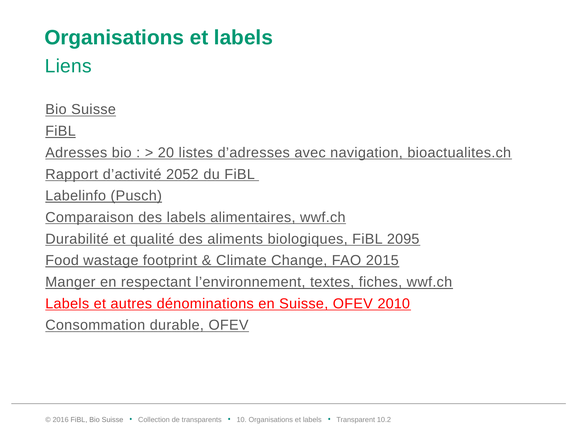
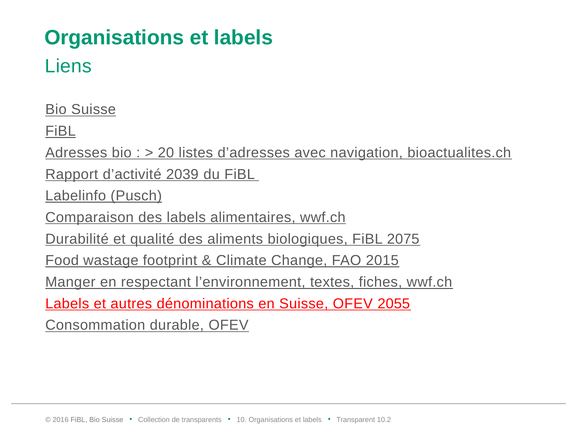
2052: 2052 -> 2039
2095: 2095 -> 2075
2010: 2010 -> 2055
